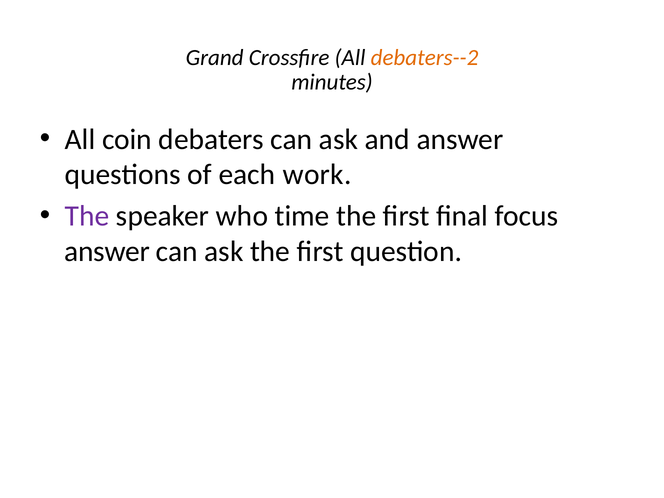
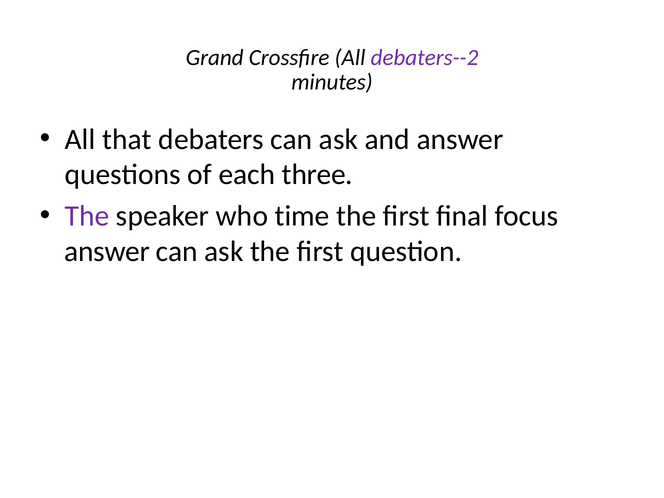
debaters--2 colour: orange -> purple
coin: coin -> that
work: work -> three
